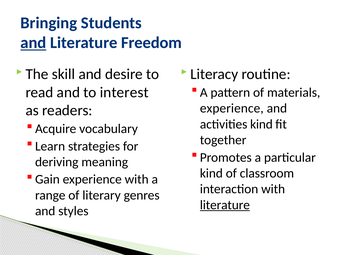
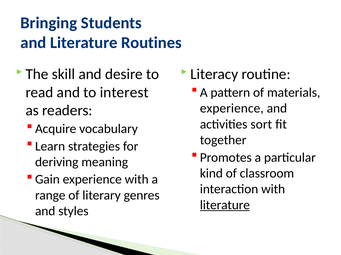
and at (33, 43) underline: present -> none
Freedom: Freedom -> Routines
activities kind: kind -> sort
